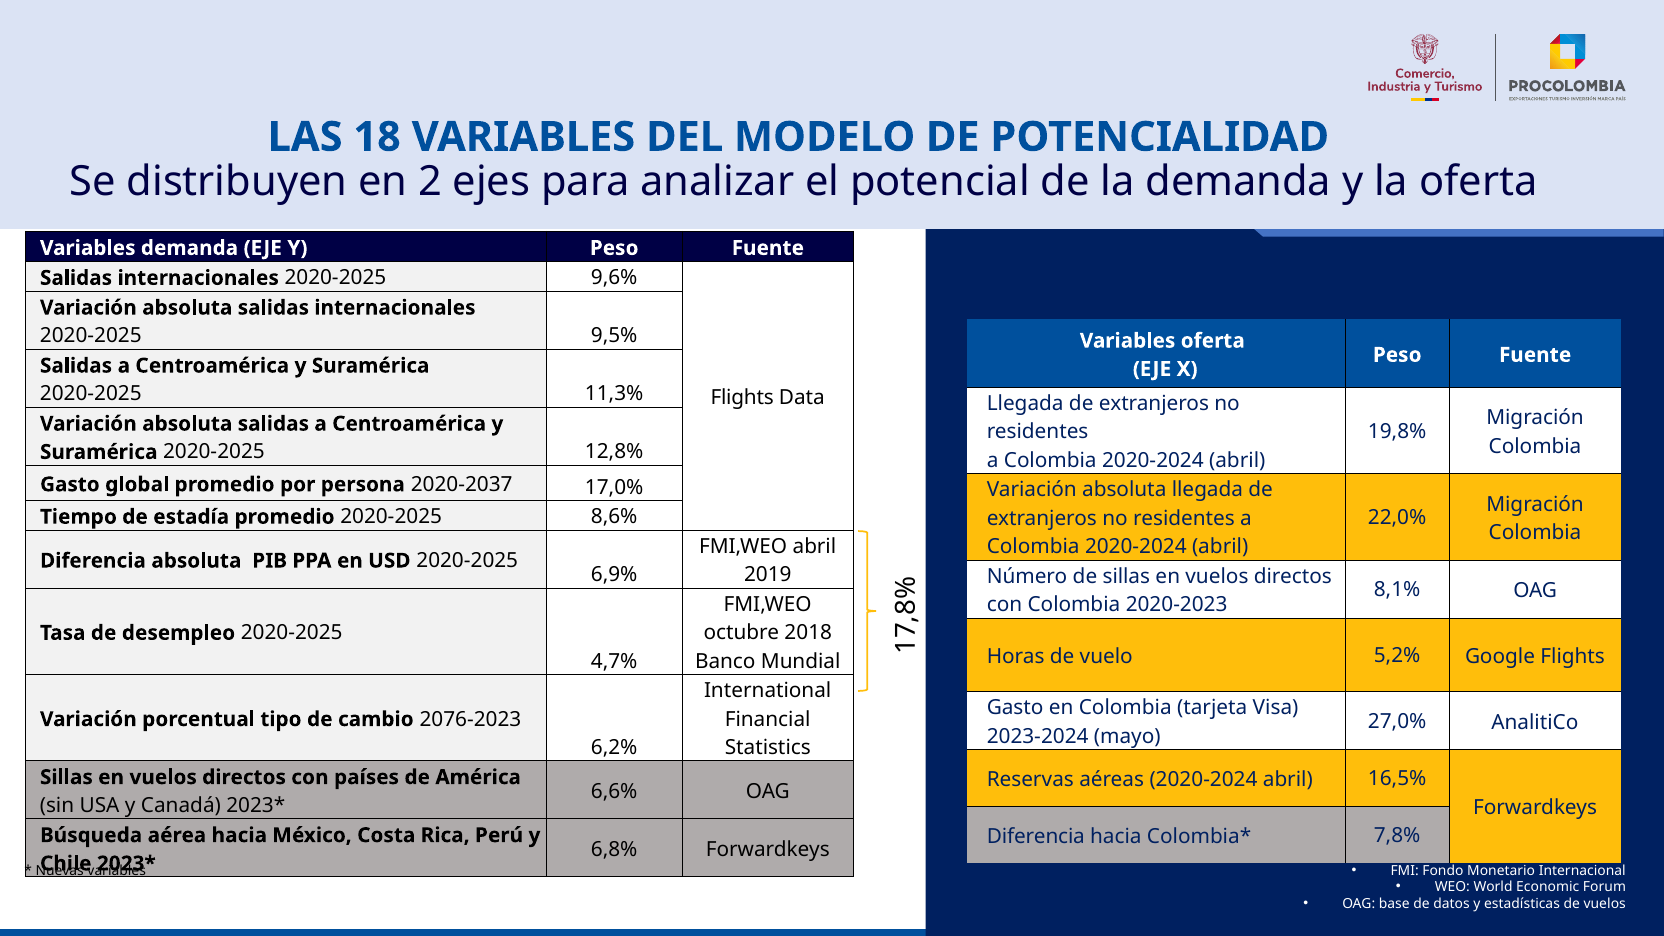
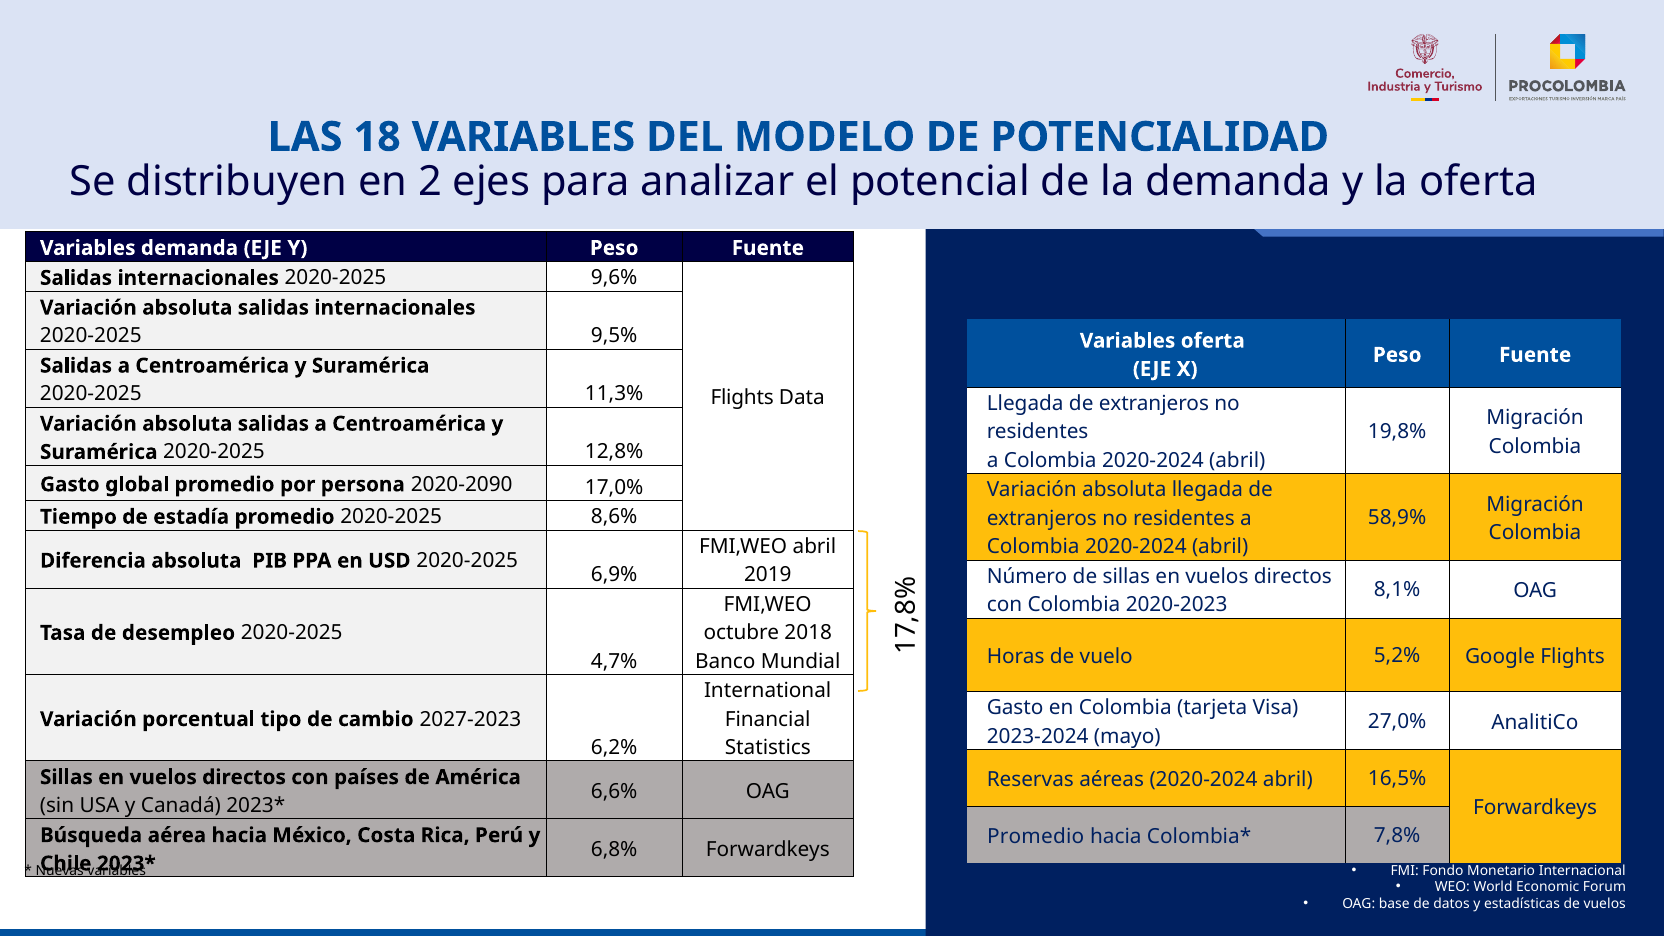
2020-2037: 2020-2037 -> 2020-2090
22,0%: 22,0% -> 58,9%
2076-2023: 2076-2023 -> 2027-2023
Diferencia at (1036, 836): Diferencia -> Promedio
